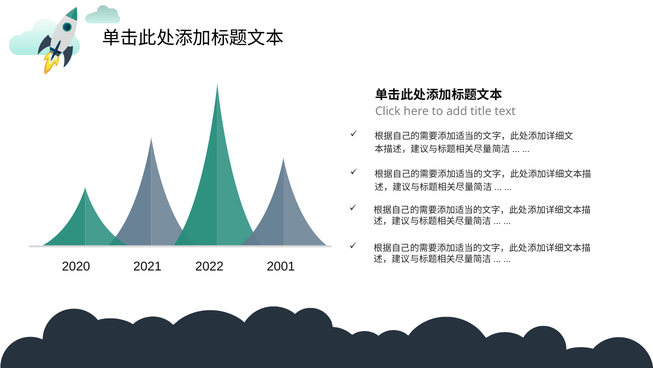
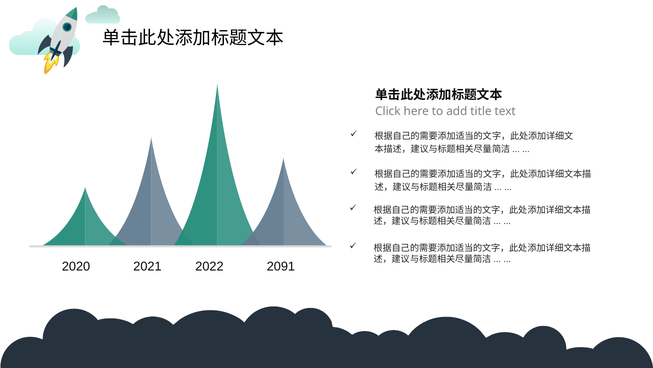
2001: 2001 -> 2091
